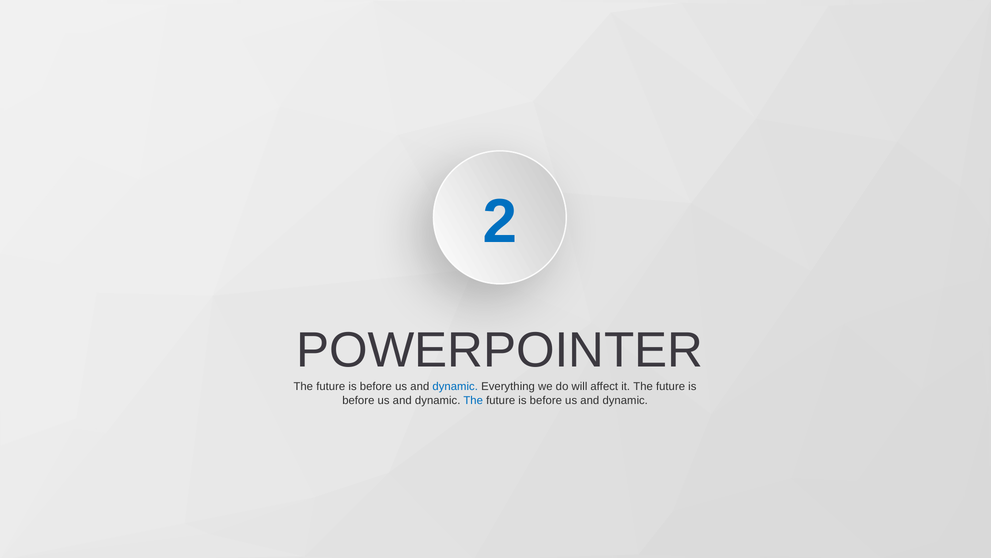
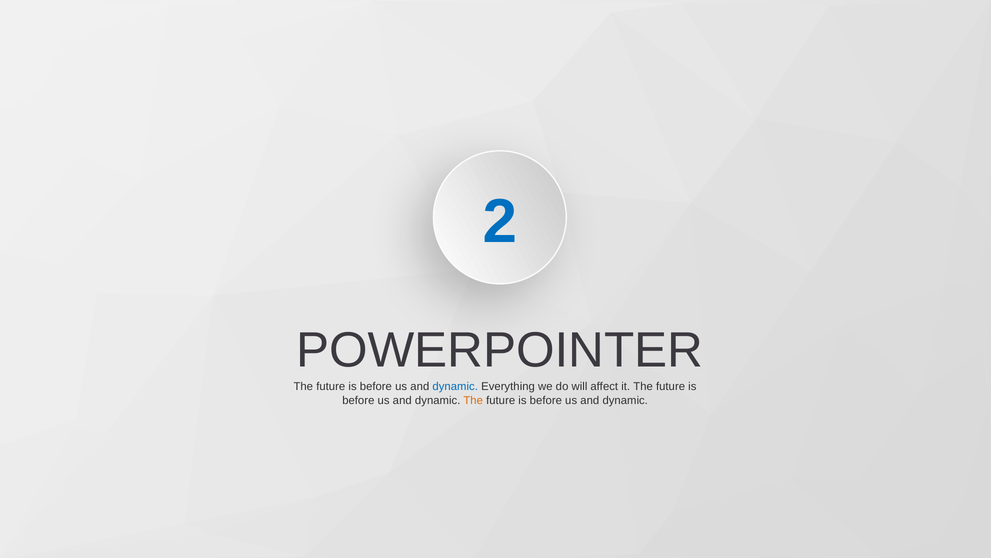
The at (473, 400) colour: blue -> orange
